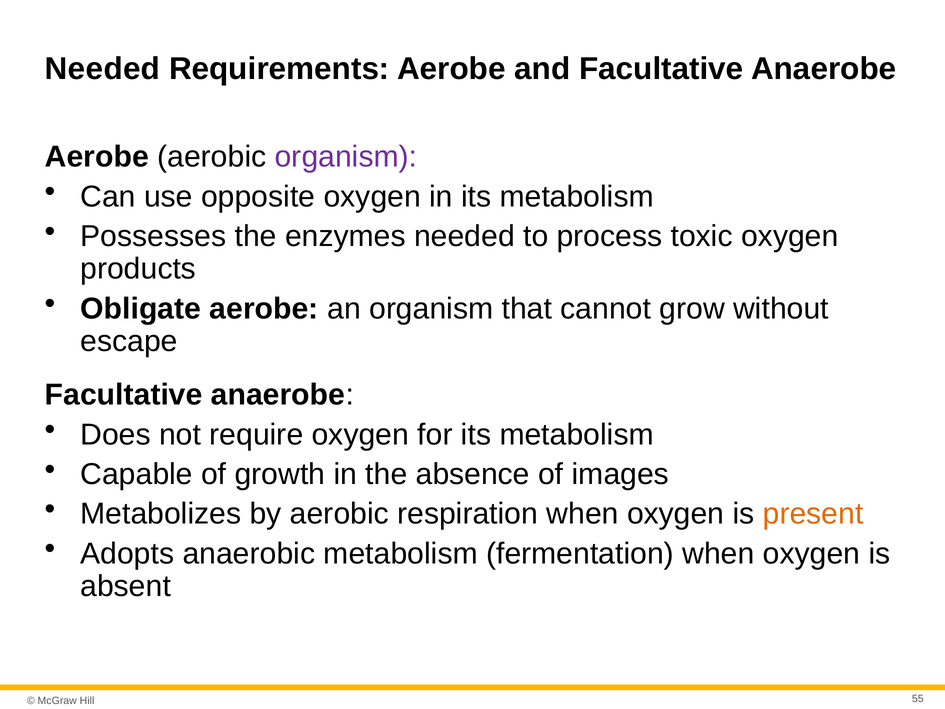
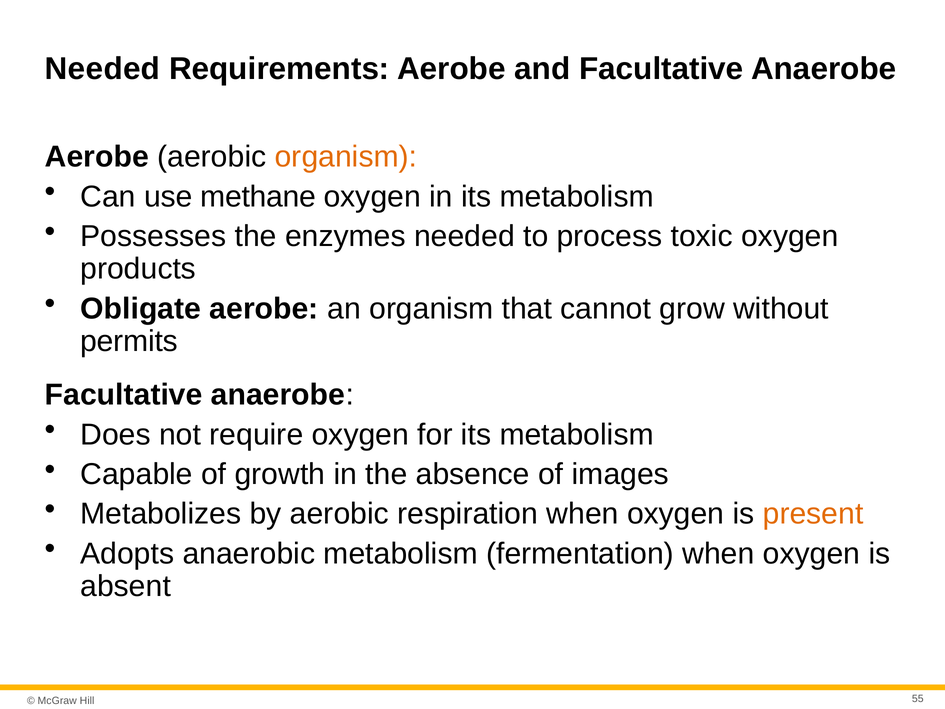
organism at (346, 157) colour: purple -> orange
opposite: opposite -> methane
escape: escape -> permits
